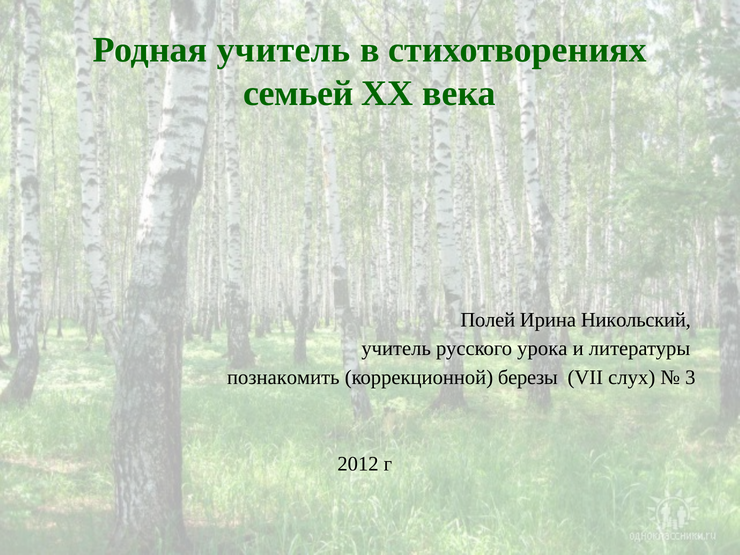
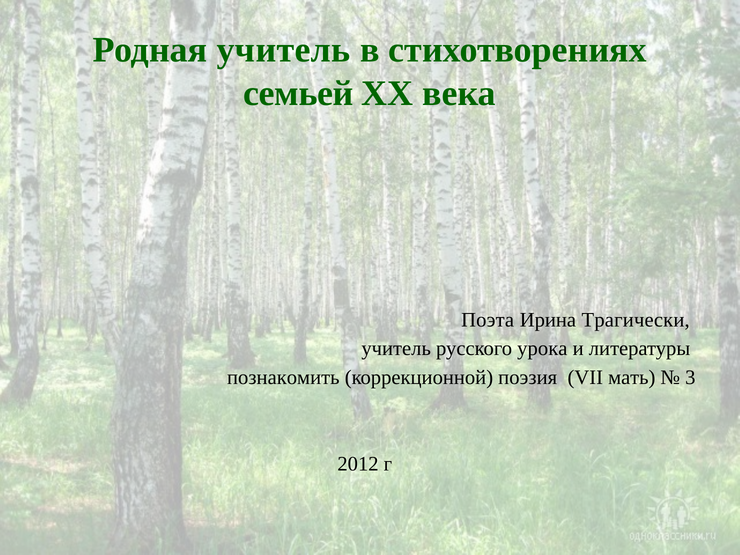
Полей: Полей -> Поэта
Никольский: Никольский -> Трагически
березы: березы -> поэзия
слух: слух -> мать
